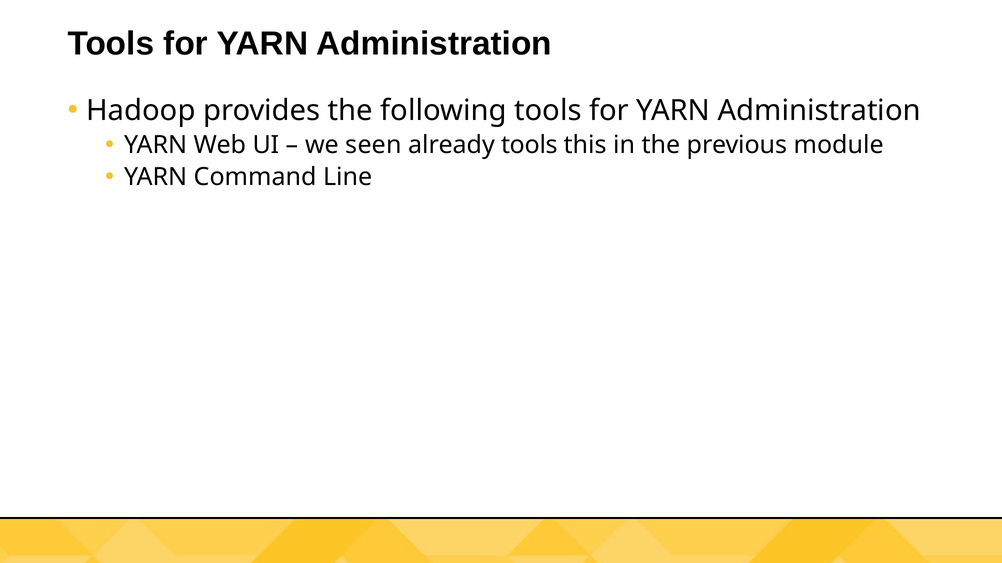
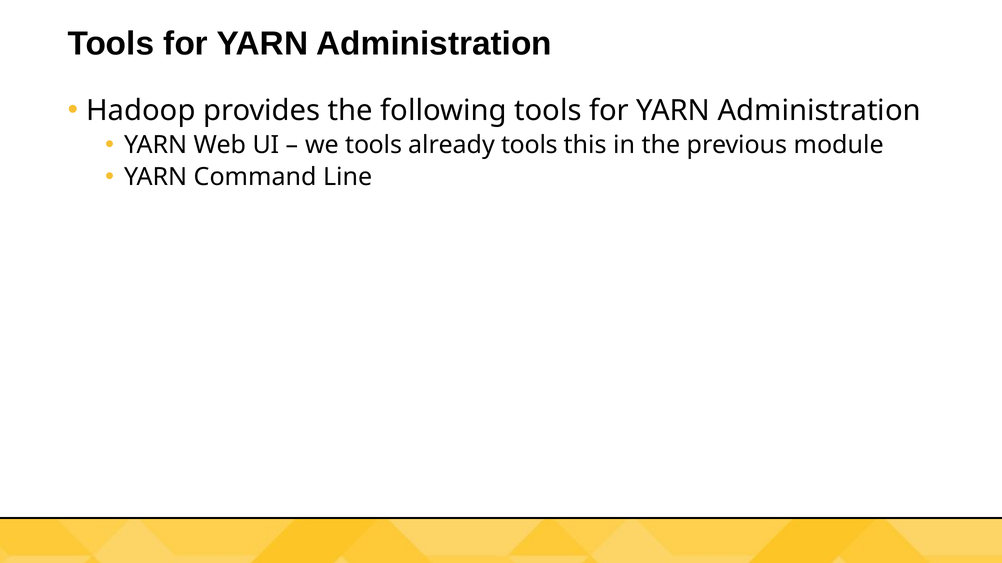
we seen: seen -> tools
